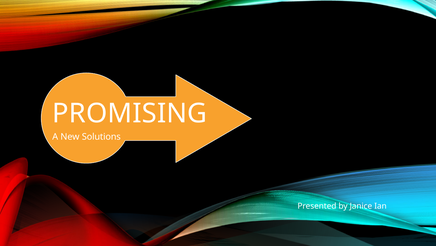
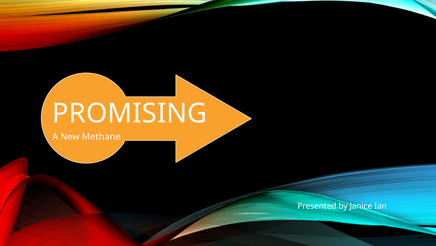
Solutions: Solutions -> Methane
